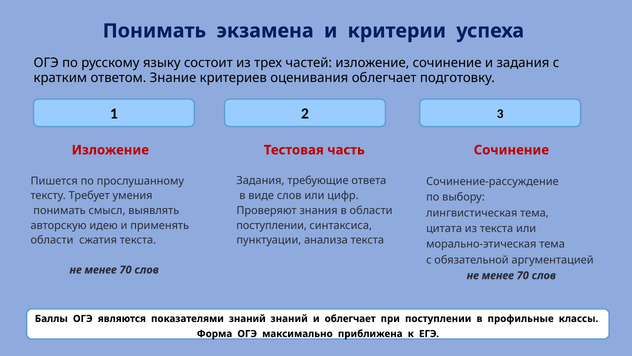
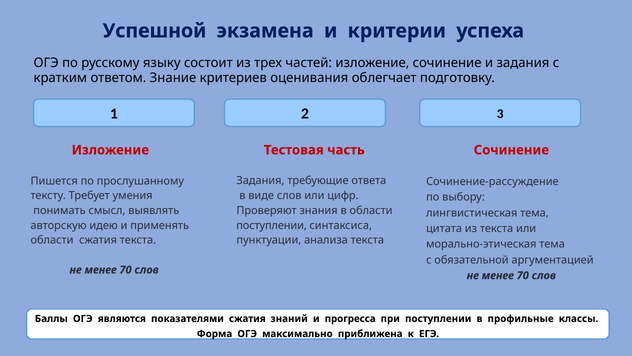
Понимать at (154, 31): Понимать -> Успешной
показателями знаний: знаний -> сжатия
и облегчает: облегчает -> прогресса
